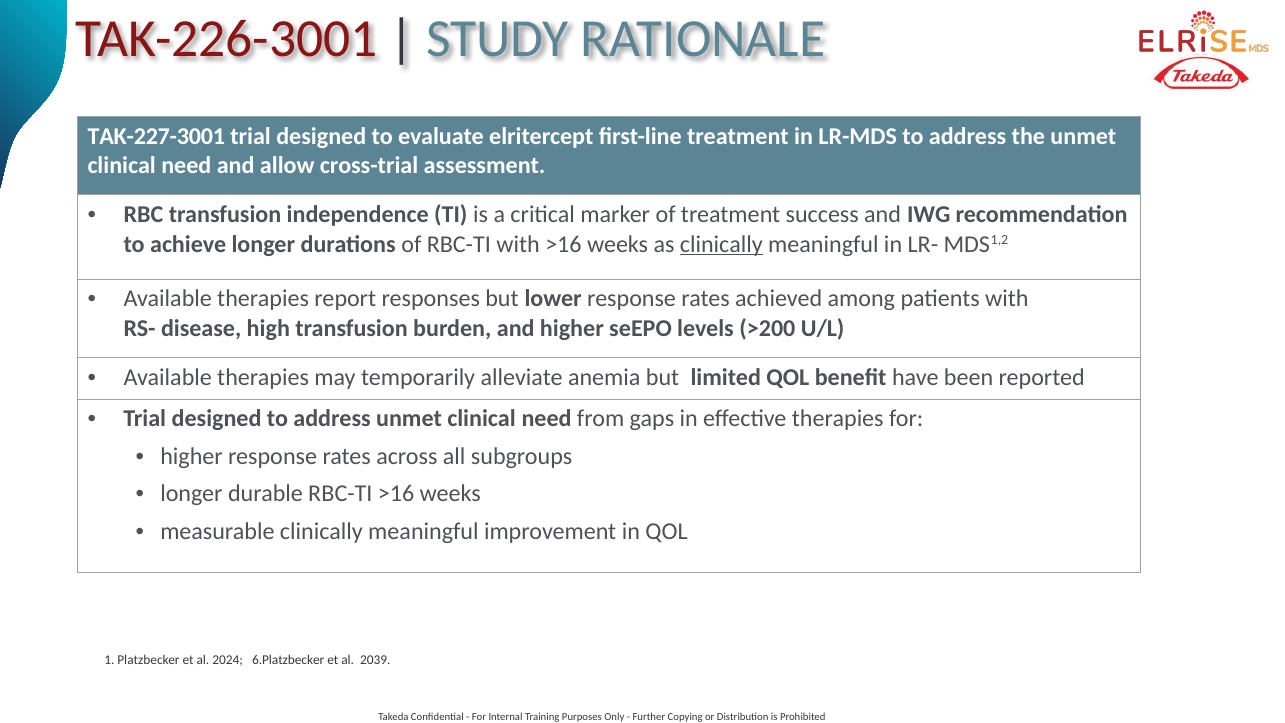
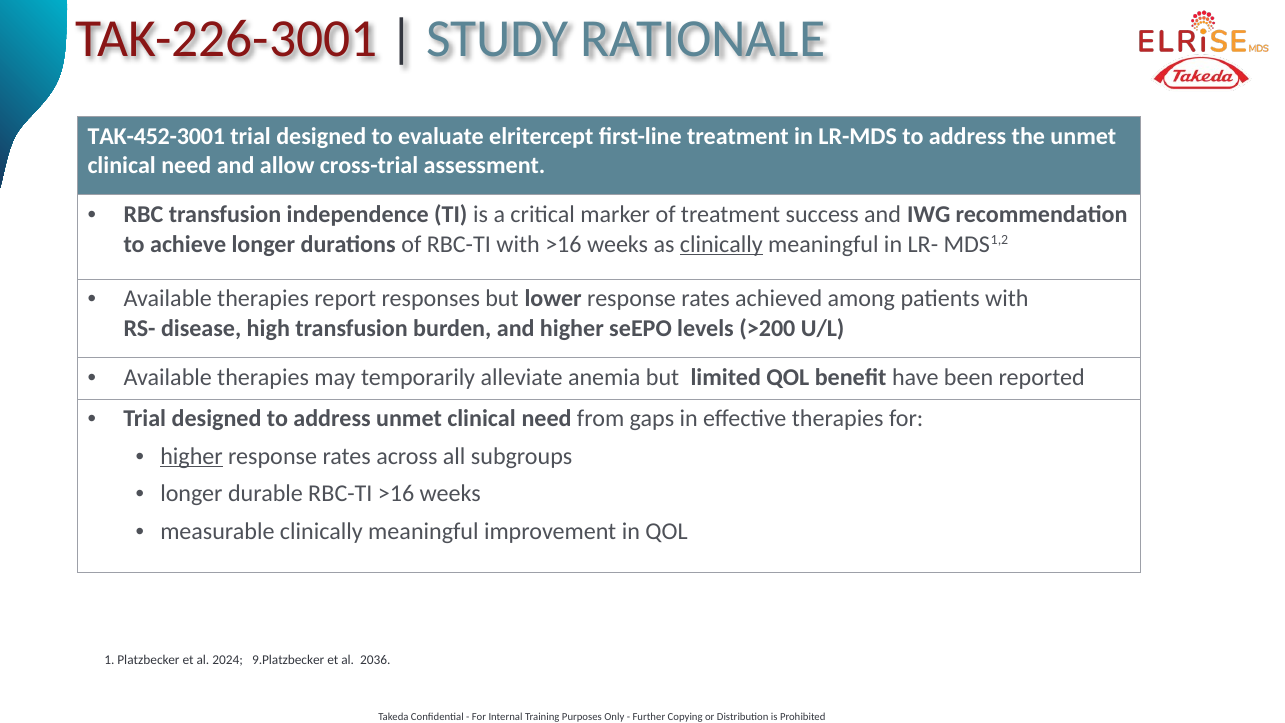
TAK-227-3001: TAK-227-3001 -> TAK-452-3001
higher at (192, 456) underline: none -> present
6.Platzbecker: 6.Platzbecker -> 9.Platzbecker
2039: 2039 -> 2036
